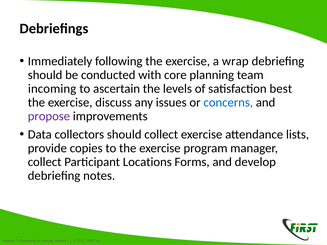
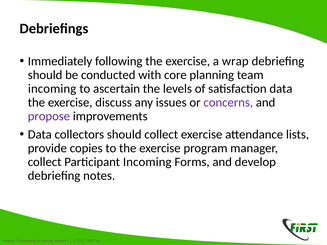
satisfaction best: best -> data
concerns colour: blue -> purple
Participant Locations: Locations -> Incoming
